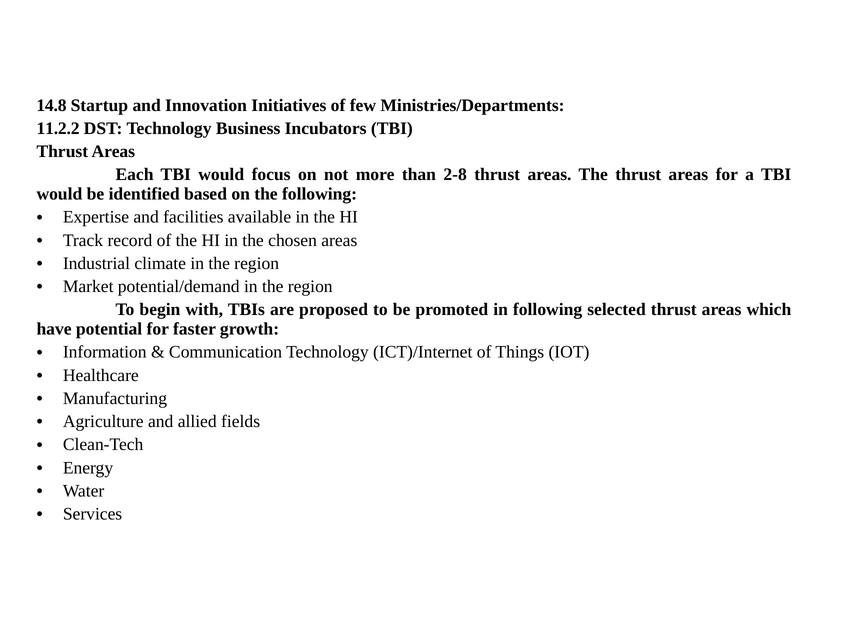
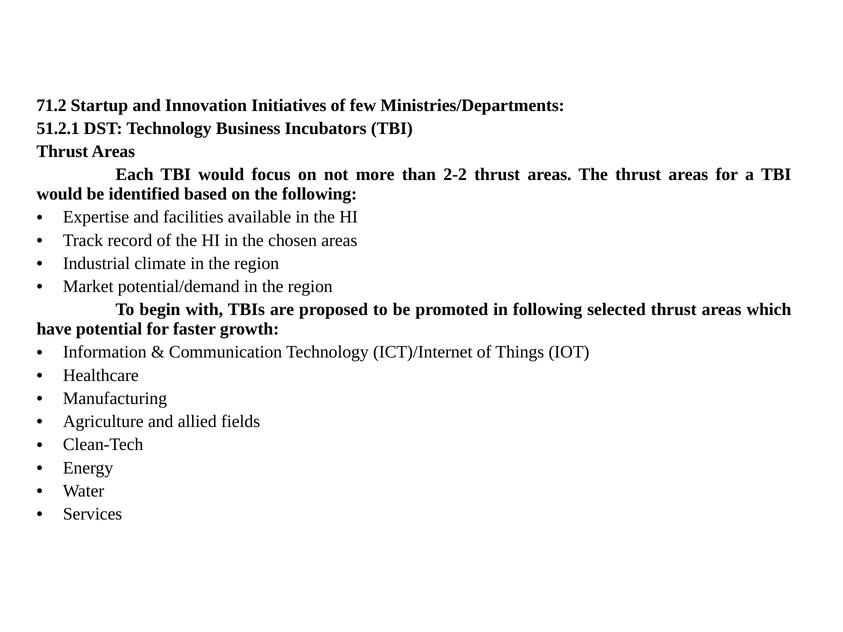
14.8: 14.8 -> 71.2
11.2.2: 11.2.2 -> 51.2.1
2-8: 2-8 -> 2-2
